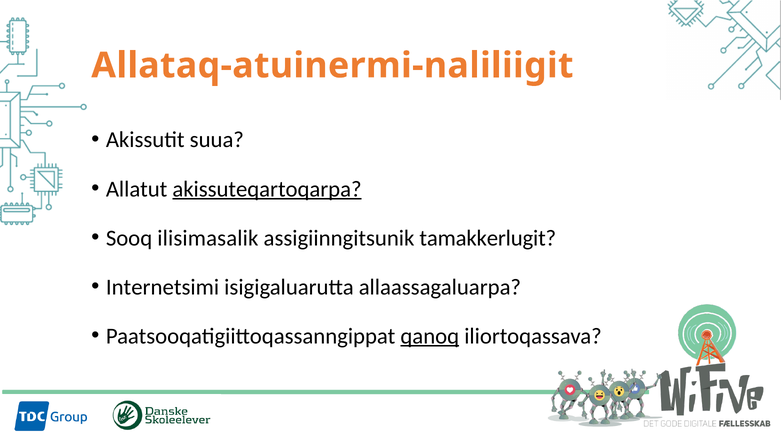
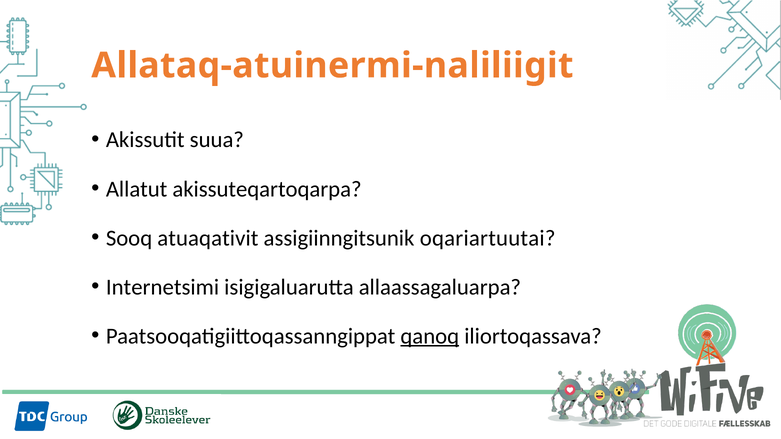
akissuteqartoqarpa underline: present -> none
ilisimasalik: ilisimasalik -> atuaqativit
tamakkerlugit: tamakkerlugit -> oqariartuutai
